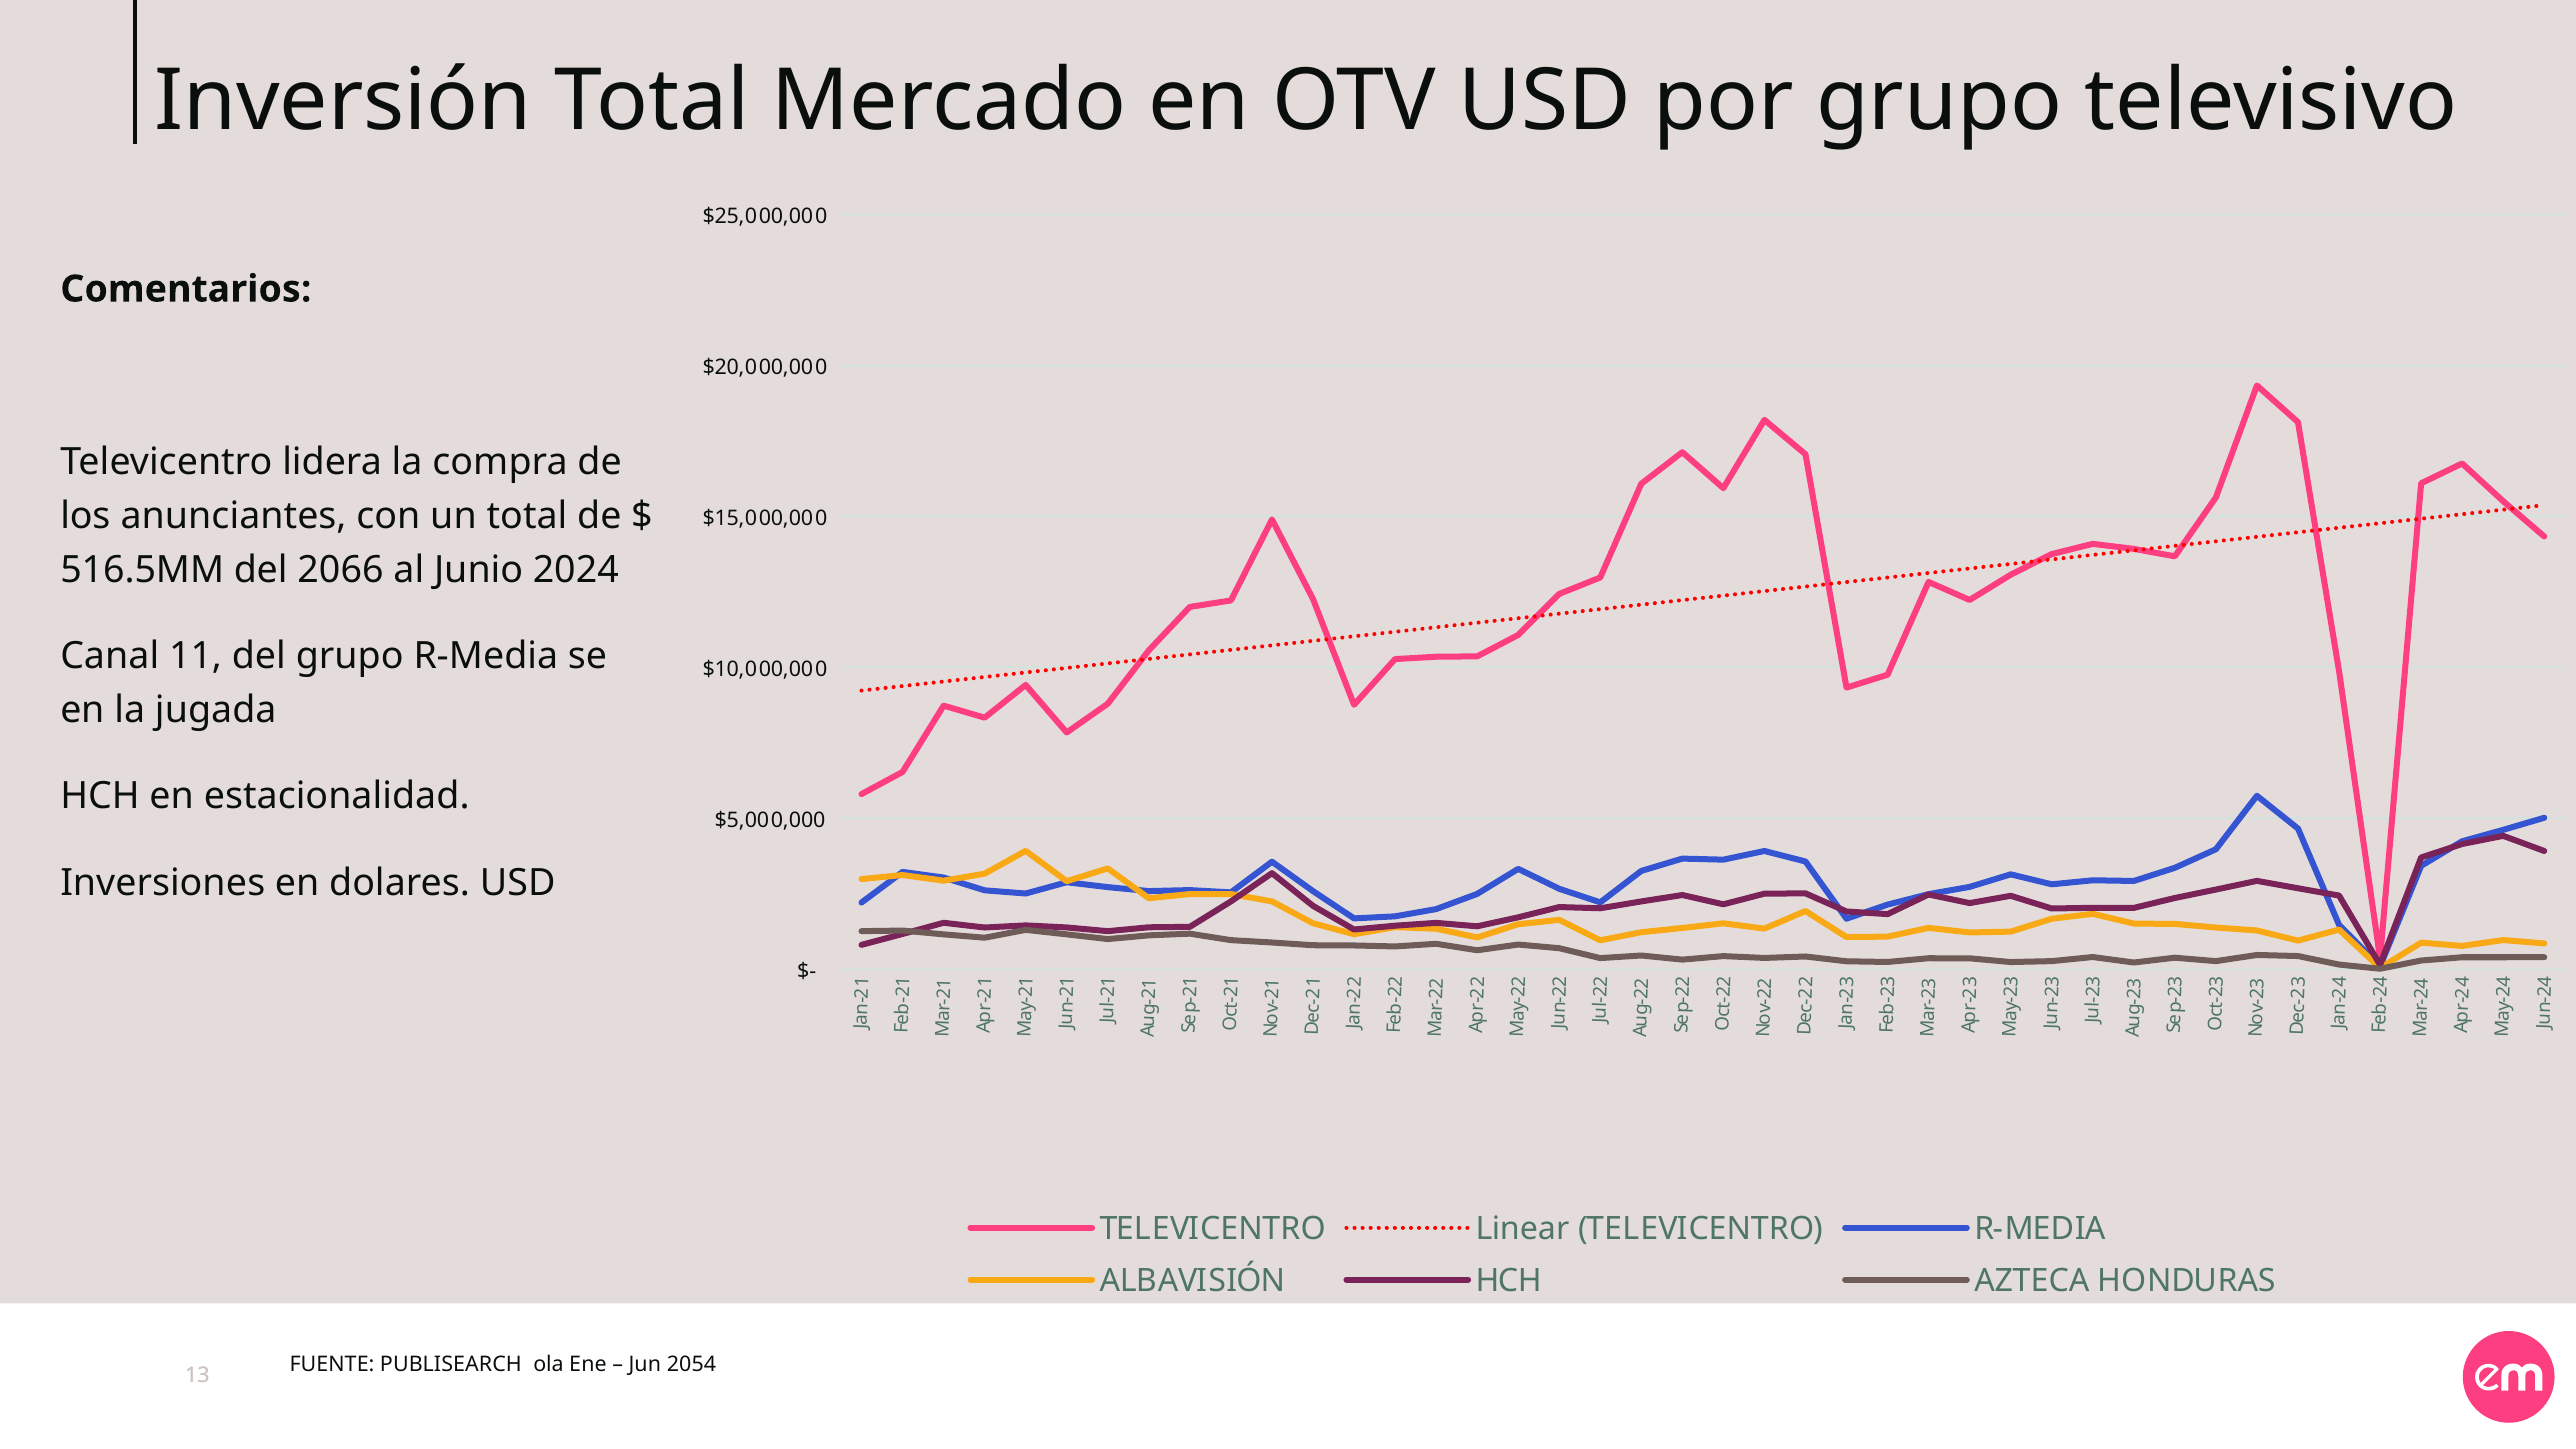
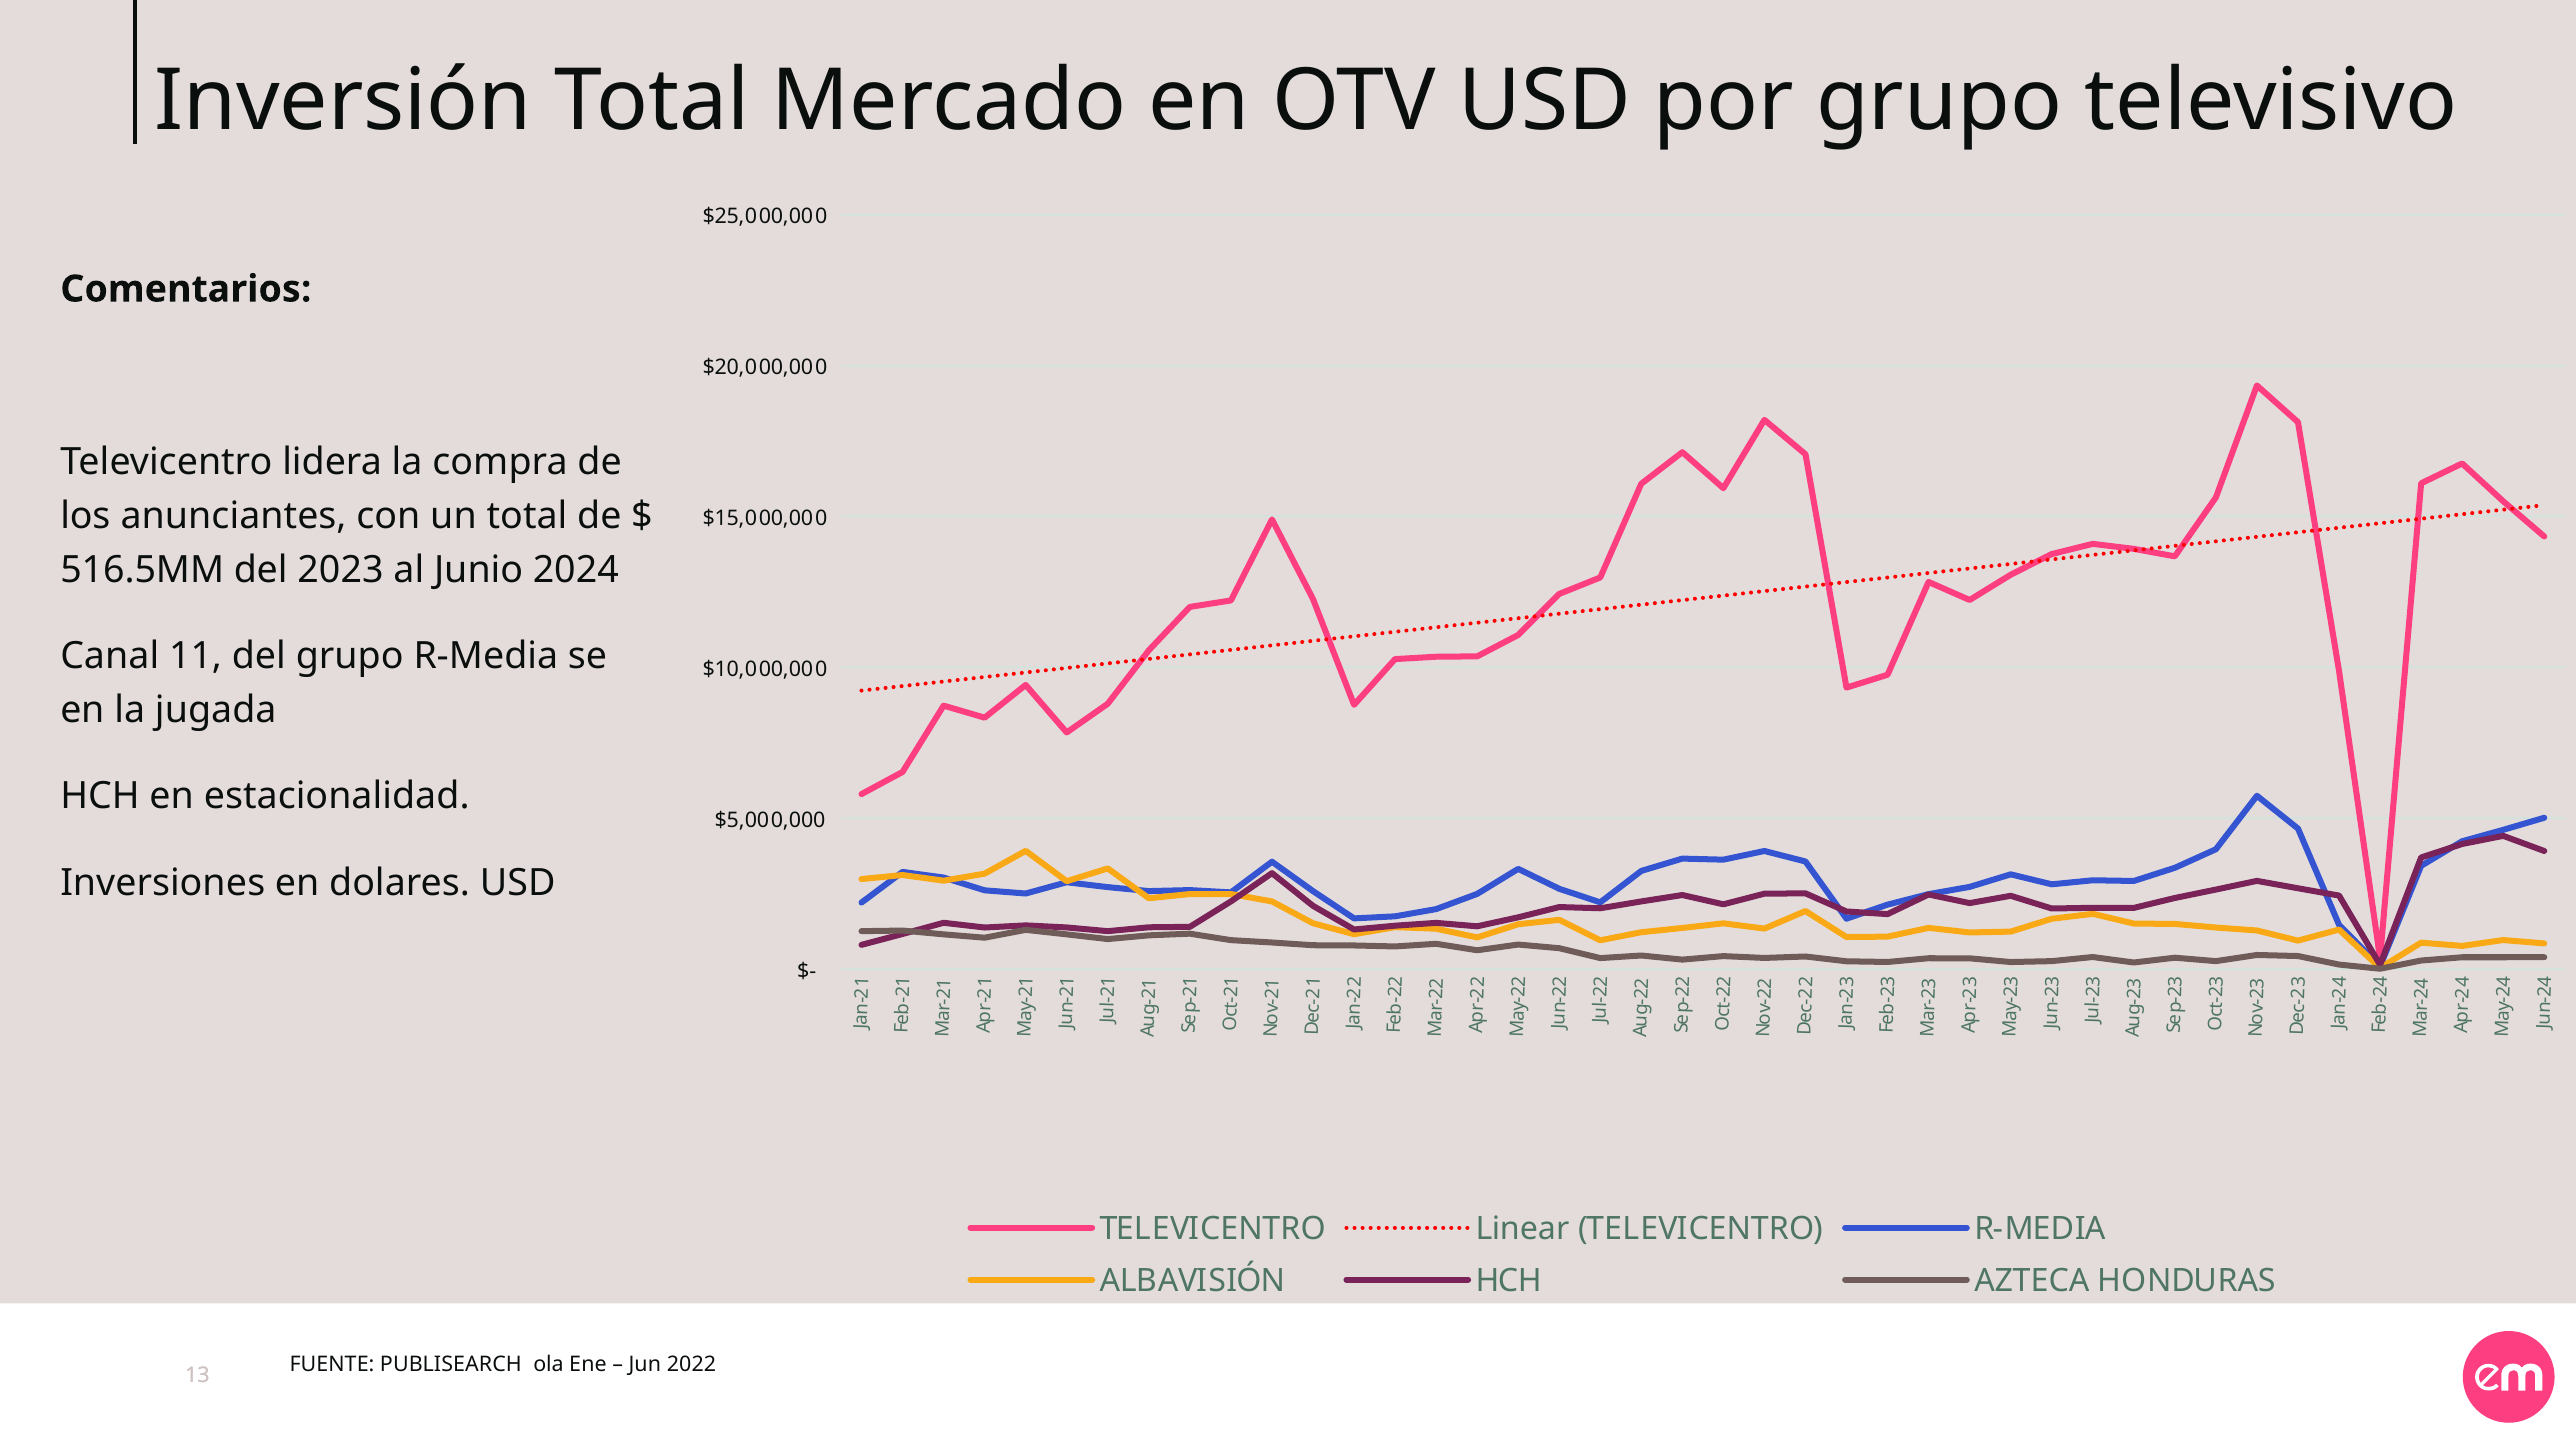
2066: 2066 -> 2023
2054: 2054 -> 2022
